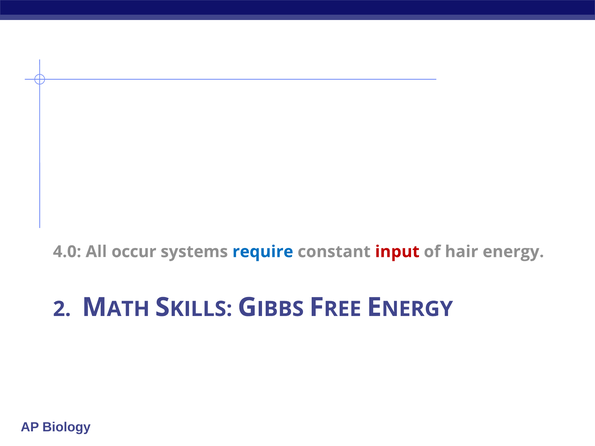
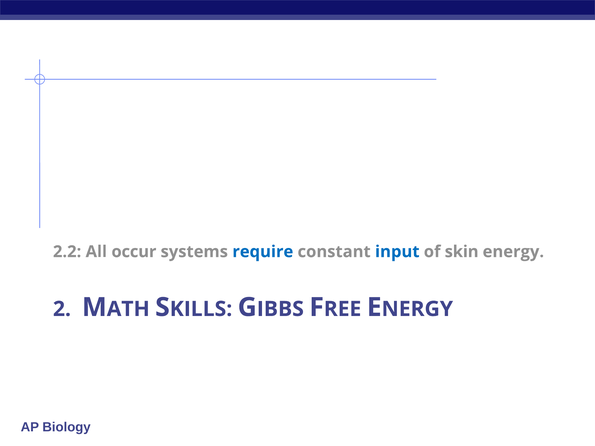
4.0: 4.0 -> 2.2
input colour: red -> blue
hair: hair -> skin
